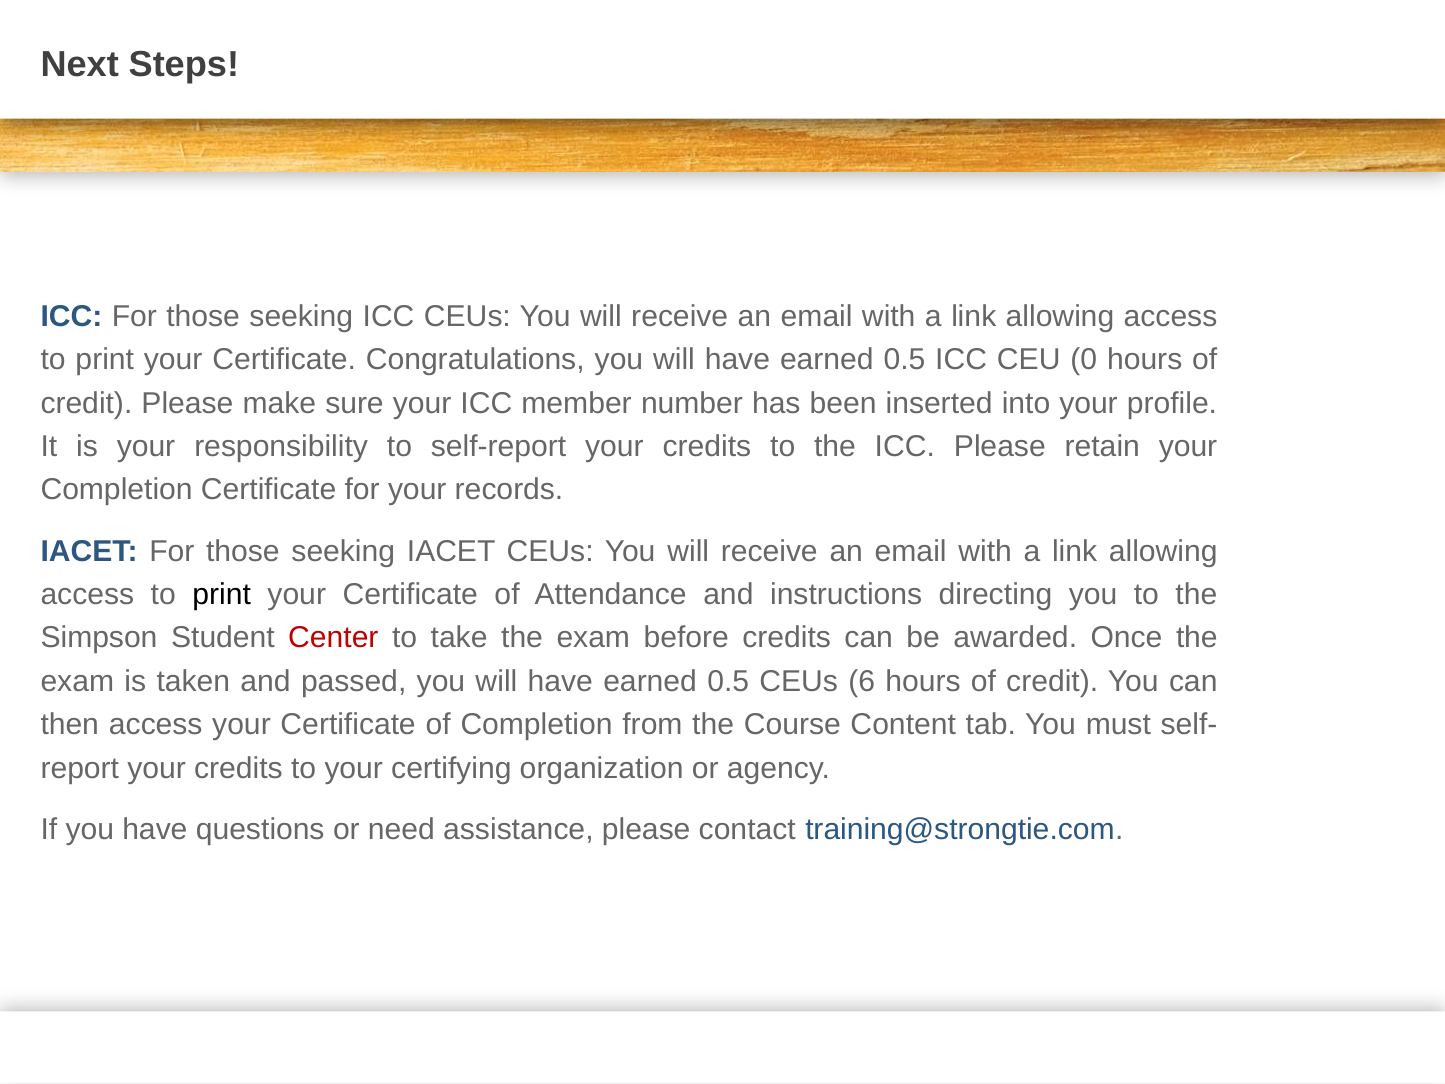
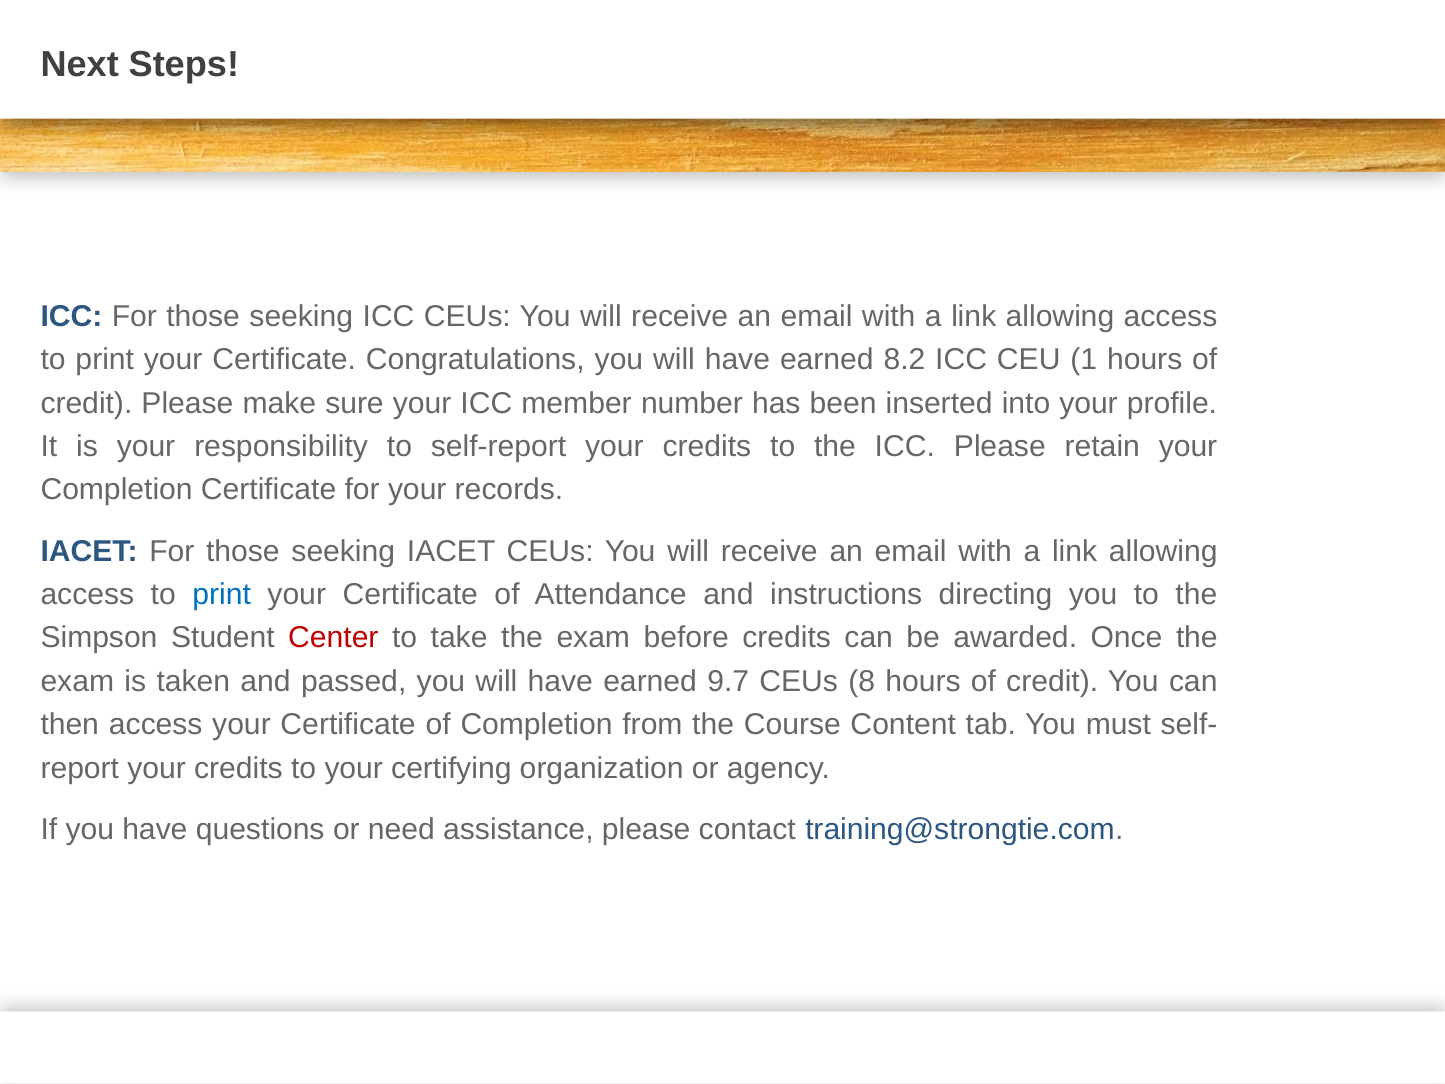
0.5 at (904, 360): 0.5 -> 8.2
0: 0 -> 1
print at (222, 595) colour: black -> blue
0.5 at (728, 681): 0.5 -> 9.7
6: 6 -> 8
